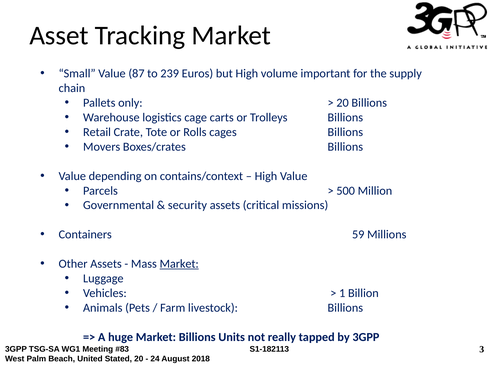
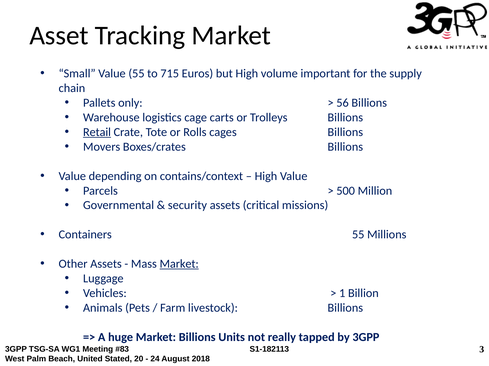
Value 87: 87 -> 55
239: 239 -> 715
20 at (343, 103): 20 -> 56
Retail underline: none -> present
Containers 59: 59 -> 55
